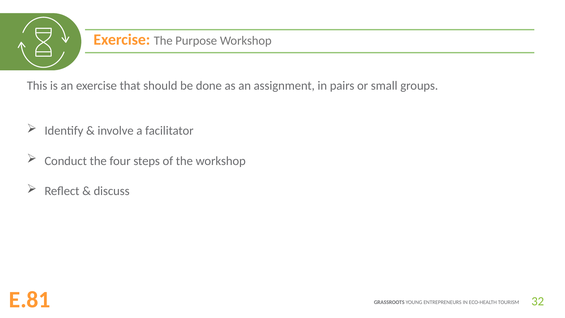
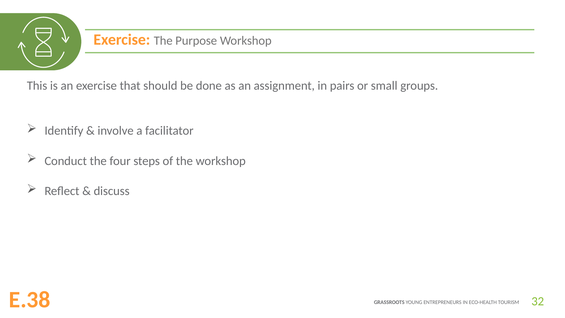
E.81: E.81 -> E.38
